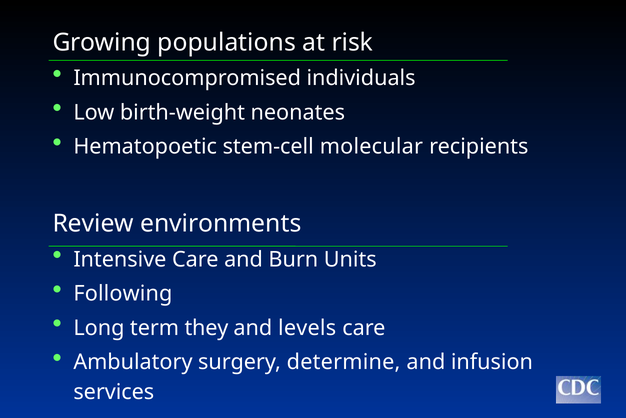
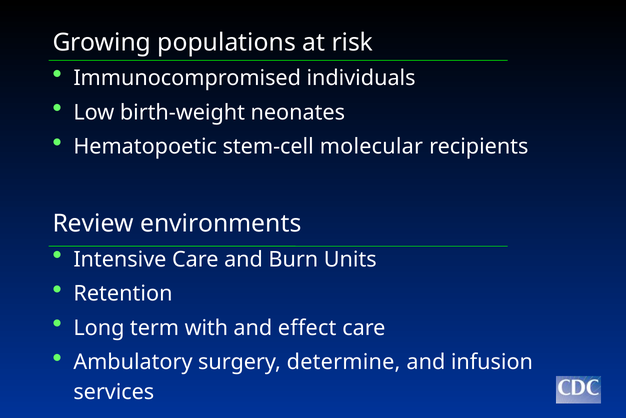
Following: Following -> Retention
they: they -> with
levels: levels -> effect
